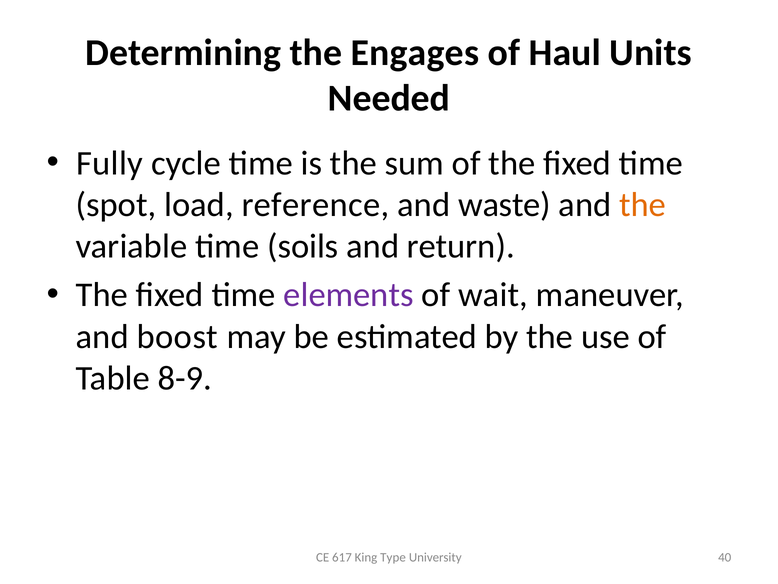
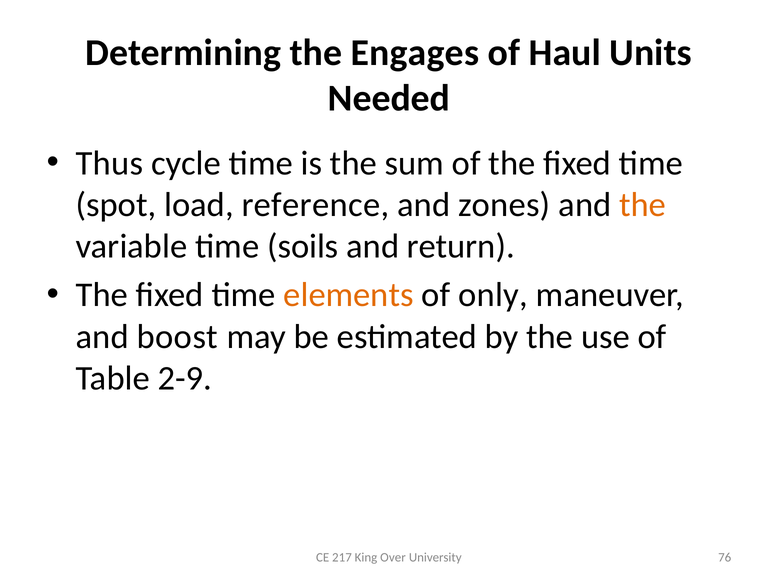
Fully: Fully -> Thus
waste: waste -> zones
elements colour: purple -> orange
wait: wait -> only
8-9: 8-9 -> 2-9
617: 617 -> 217
Type: Type -> Over
40: 40 -> 76
